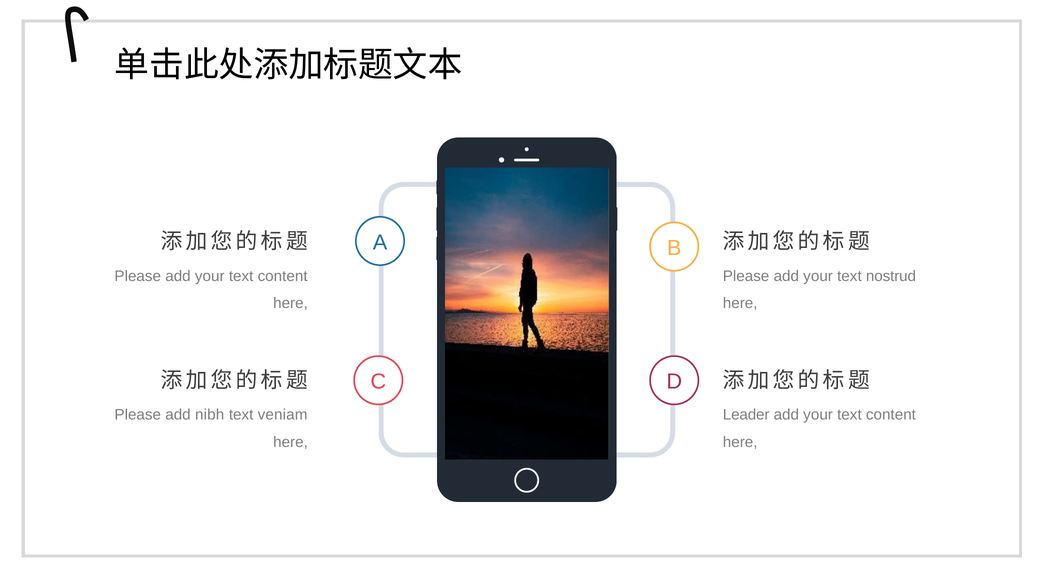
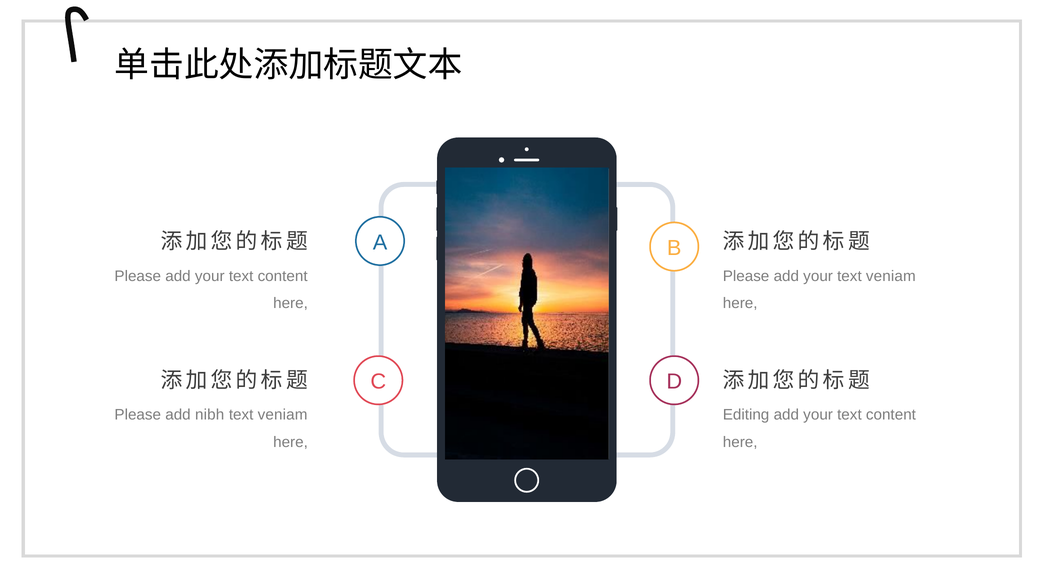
your text nostrud: nostrud -> veniam
Leader: Leader -> Editing
